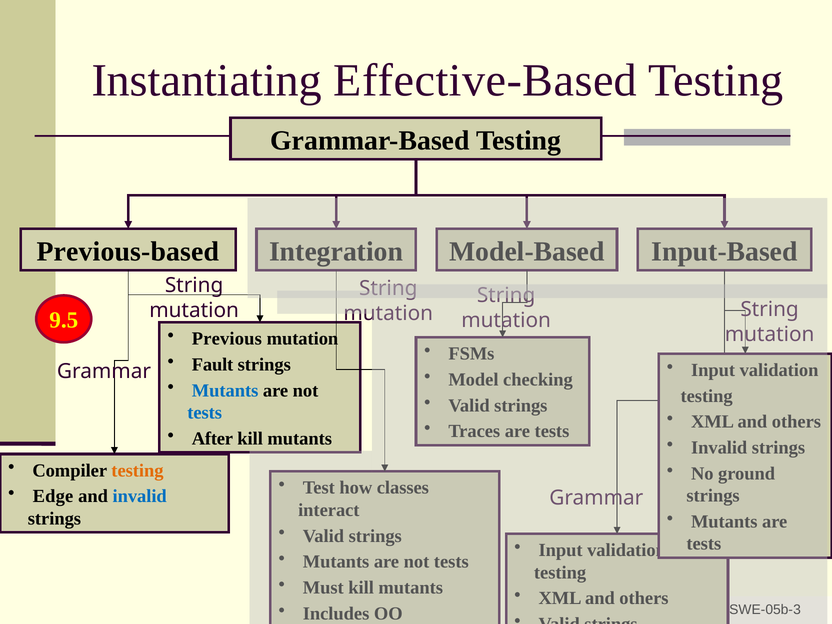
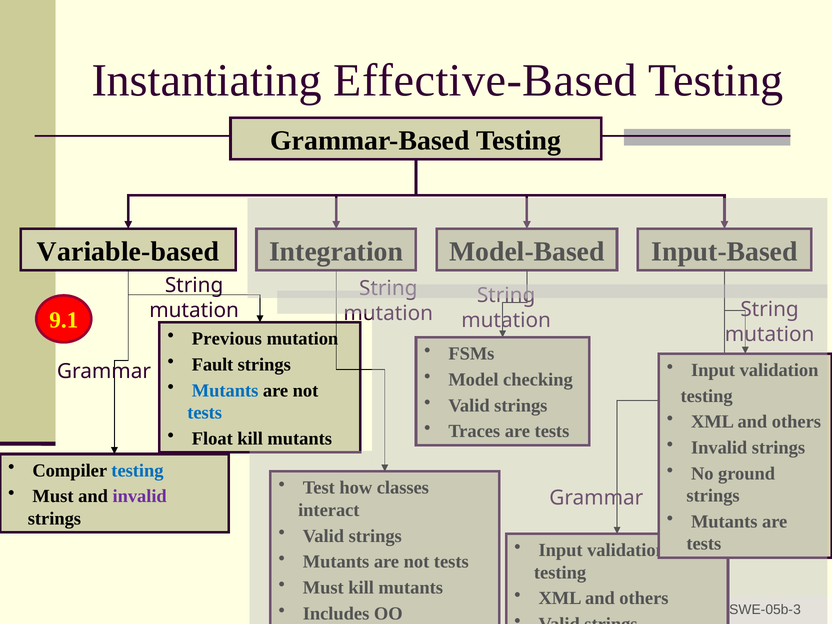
Previous-based: Previous-based -> Variable-based
9.5: 9.5 -> 9.1
After: After -> Float
testing at (137, 470) colour: orange -> blue
Edge at (53, 496): Edge -> Must
invalid at (140, 496) colour: blue -> purple
